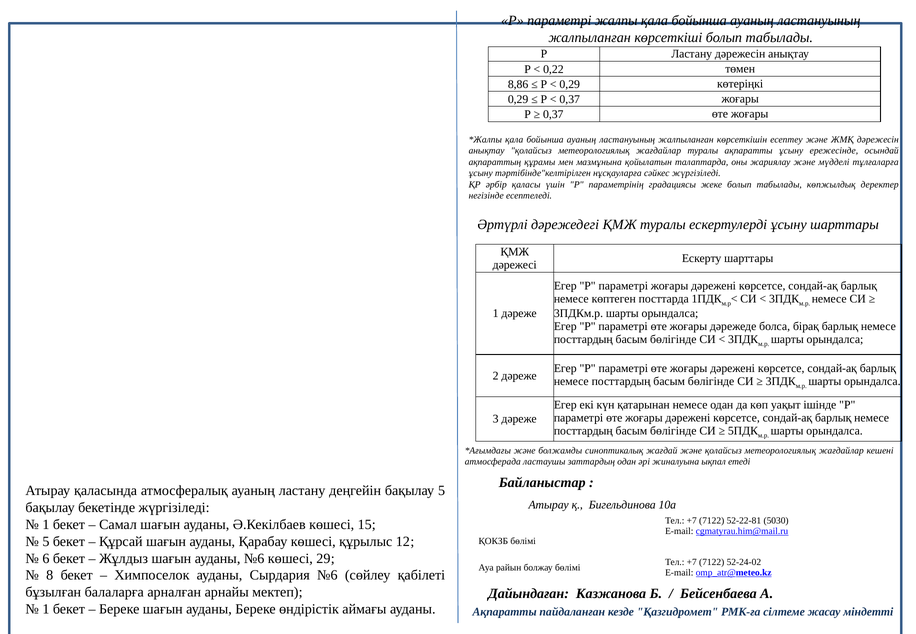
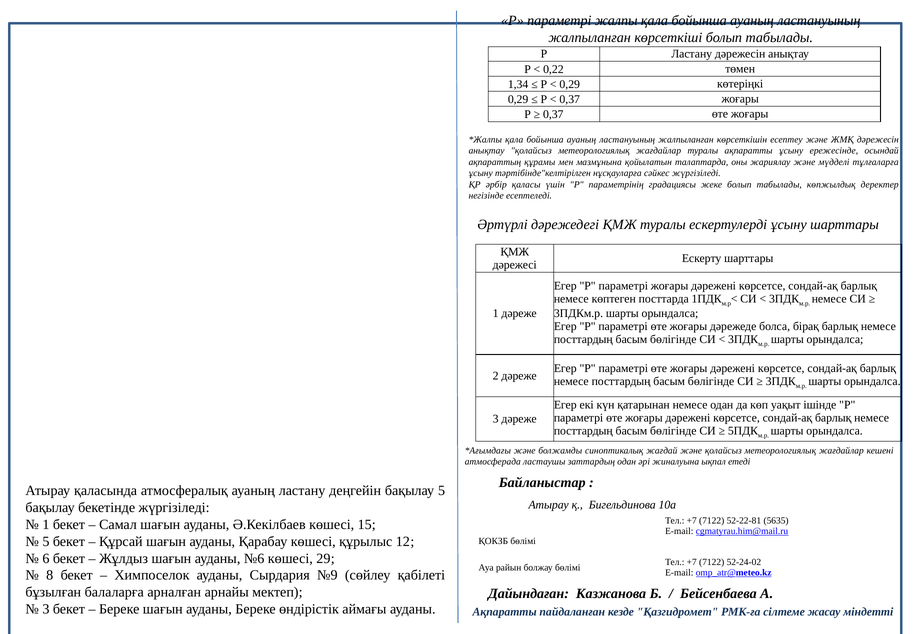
8,86: 8,86 -> 1,34
5030: 5030 -> 5635
Сырдария №6: №6 -> №9
1 at (46, 609): 1 -> 3
